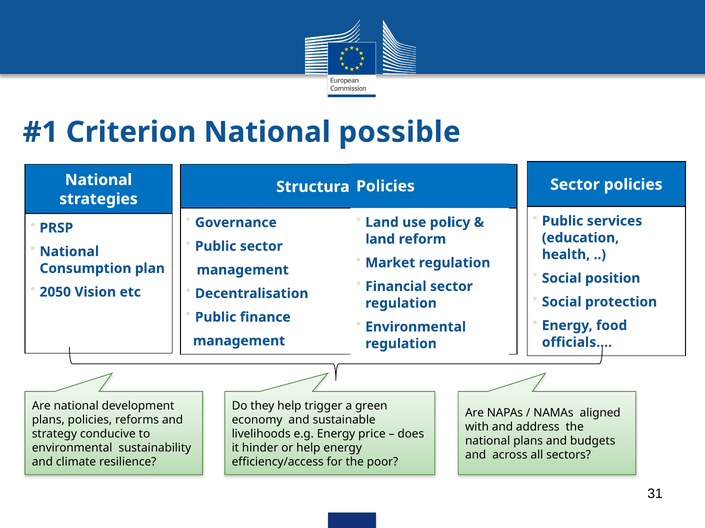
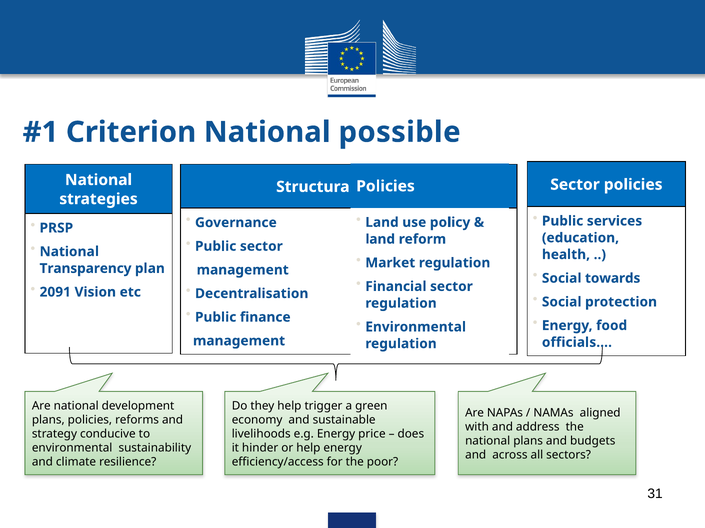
Consumption: Consumption -> Transparency
position: position -> towards
2050: 2050 -> 2091
